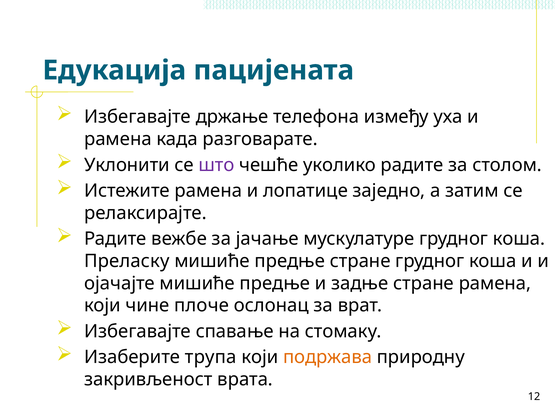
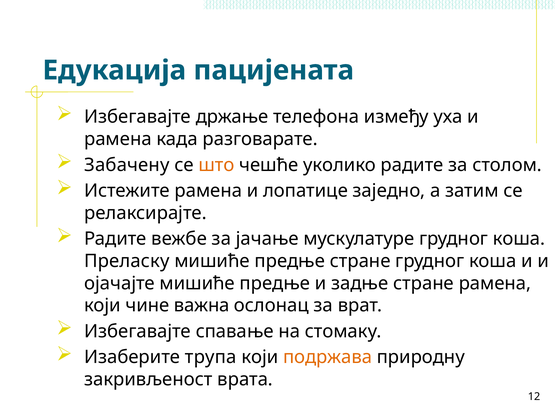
Уклонити: Уклонити -> Забачену
што colour: purple -> orange
плоче: плоче -> важна
